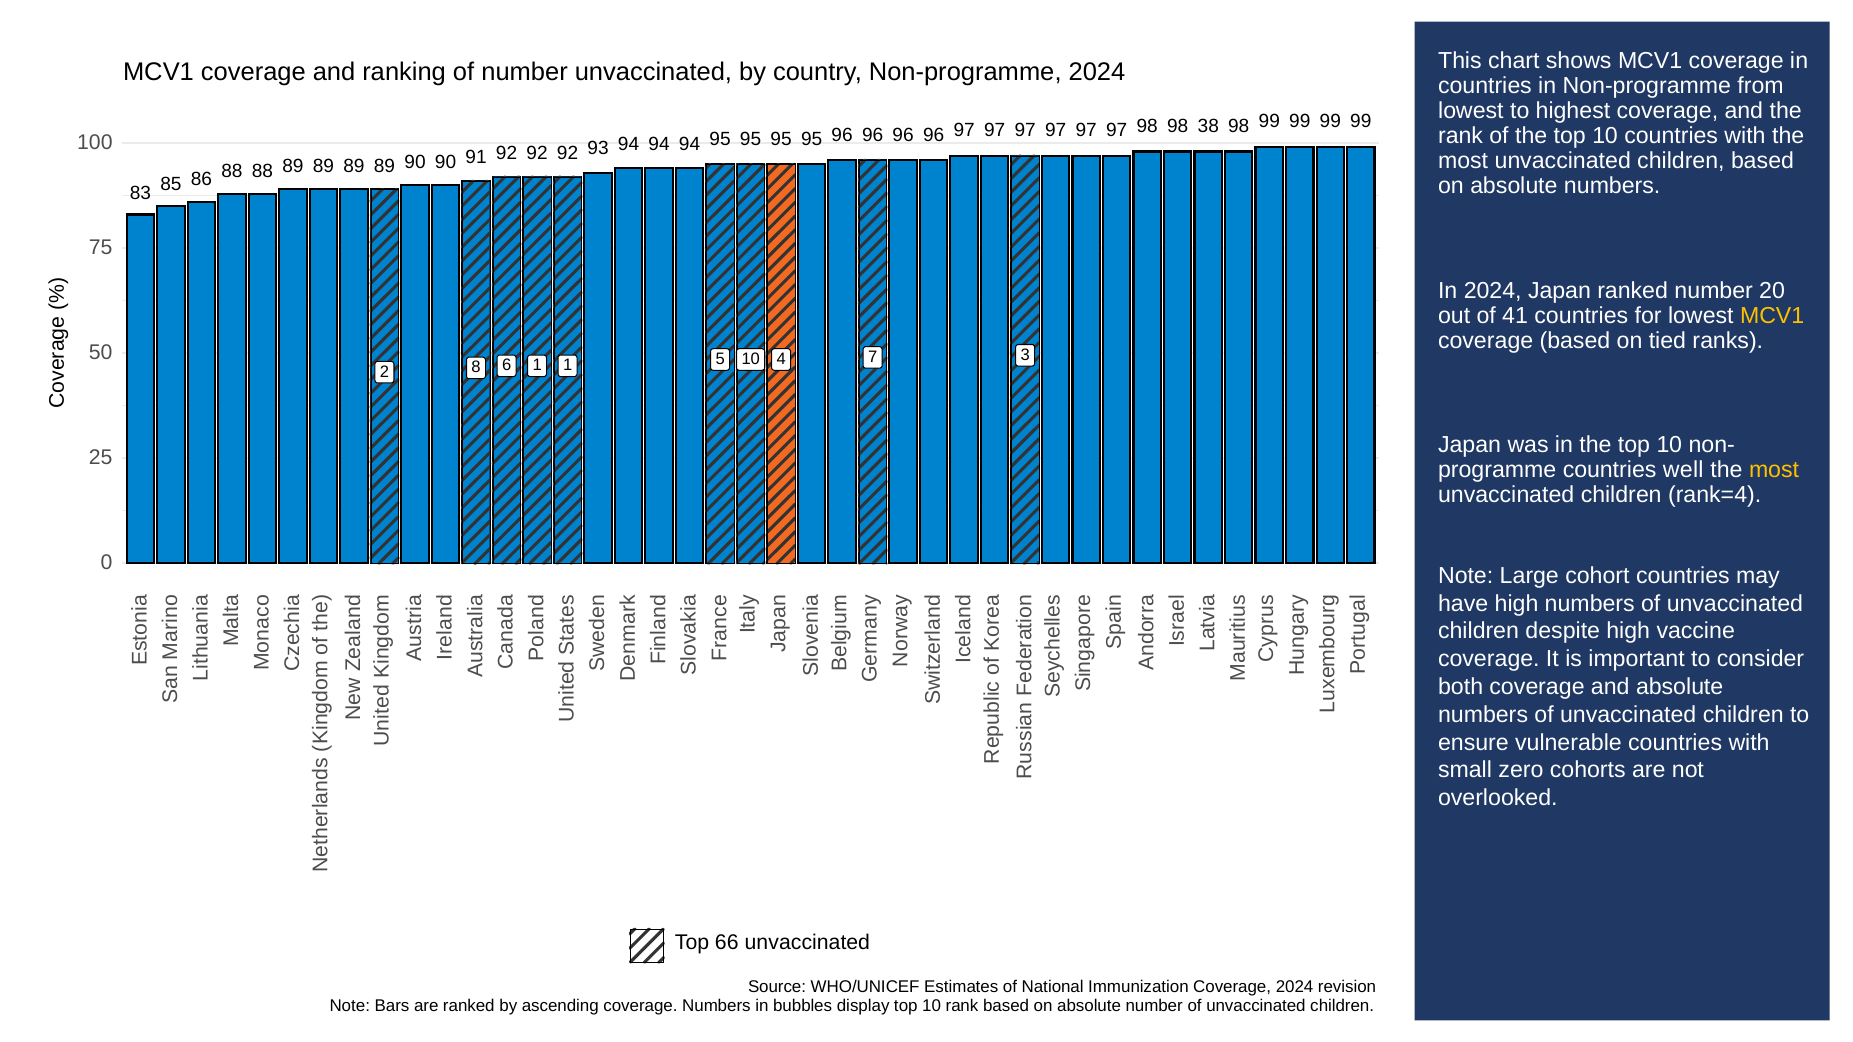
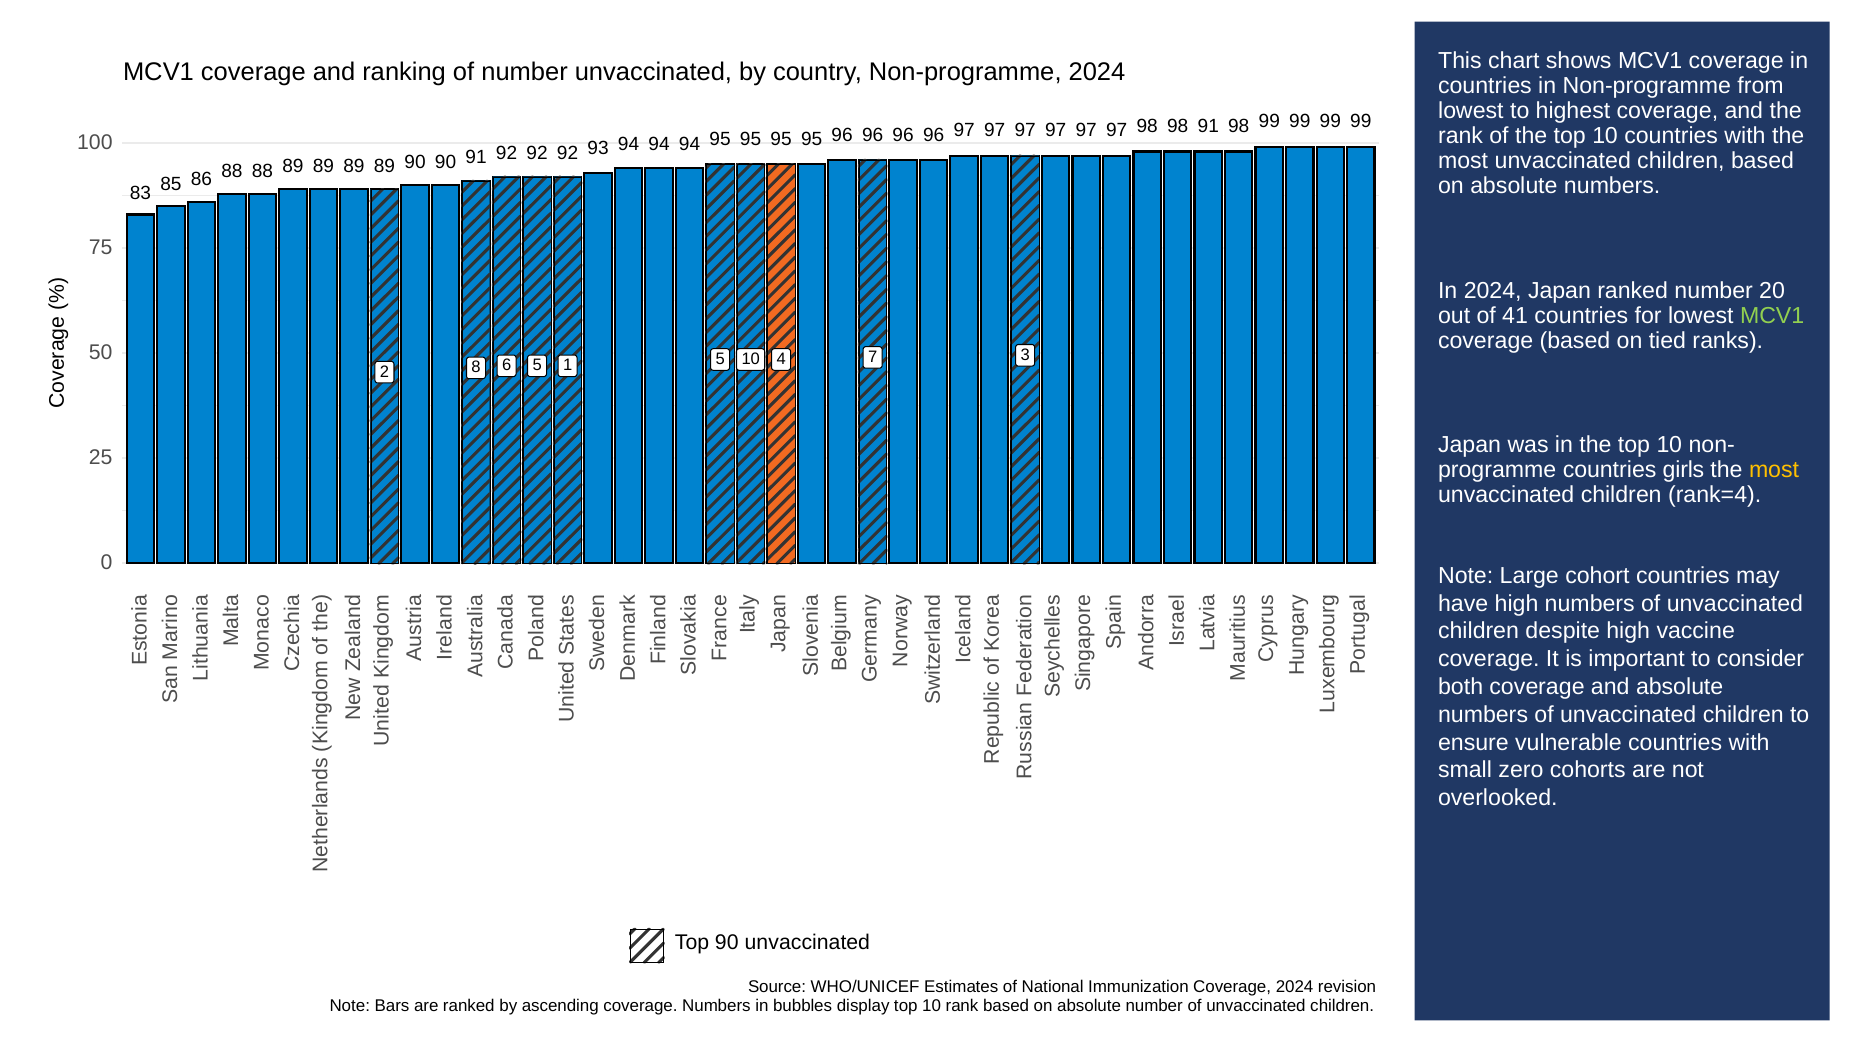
98 38: 38 -> 91
MCV1 at (1772, 316) colour: yellow -> light green
6 1: 1 -> 5
well: well -> girls
Top 66: 66 -> 90
